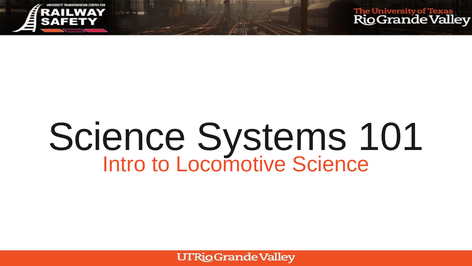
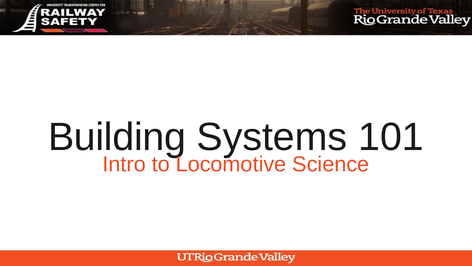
Science at (117, 137): Science -> Building
